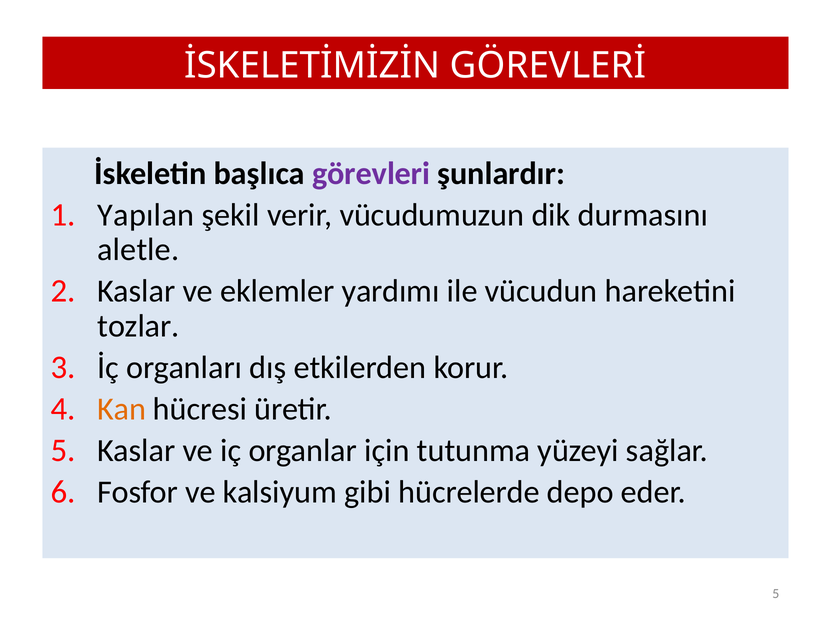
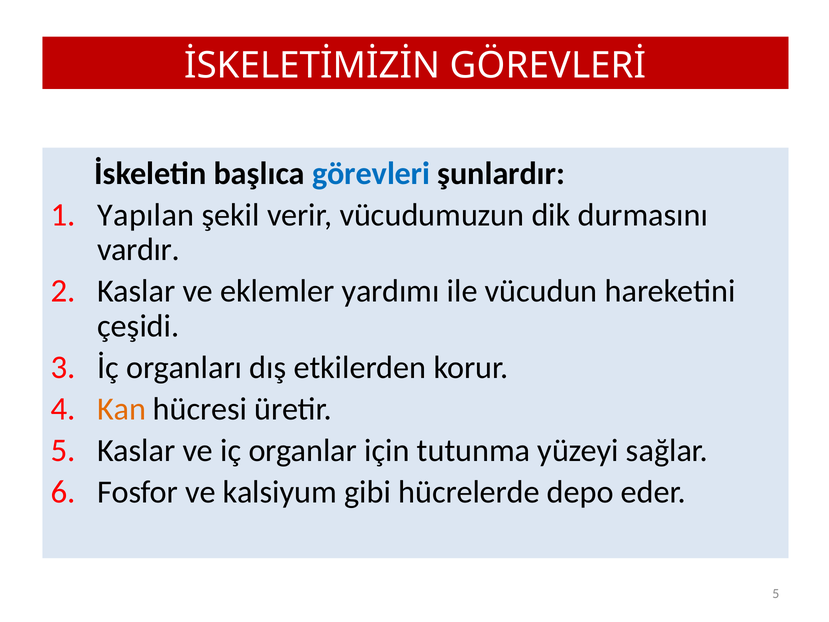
görevleri colour: purple -> blue
aletle: aletle -> vardır
tozlar: tozlar -> çeşidi
